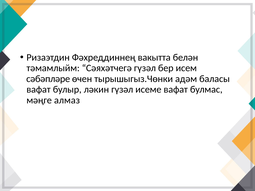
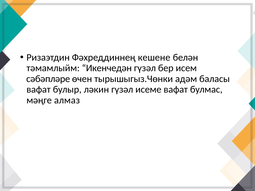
вакытта: вакытта -> кешене
Сәяхәтчегә: Сәяхәтчегә -> Икенчедән
